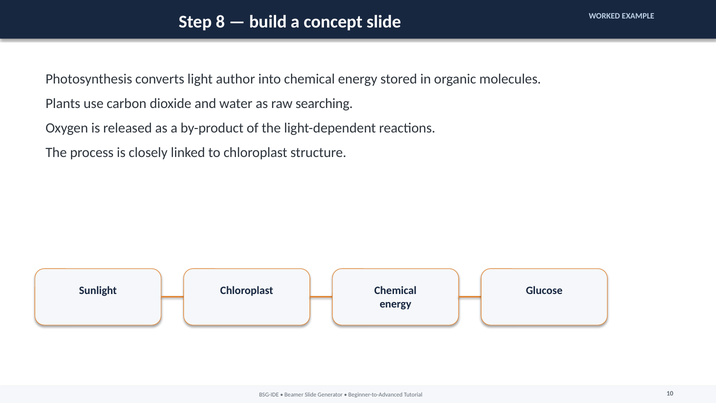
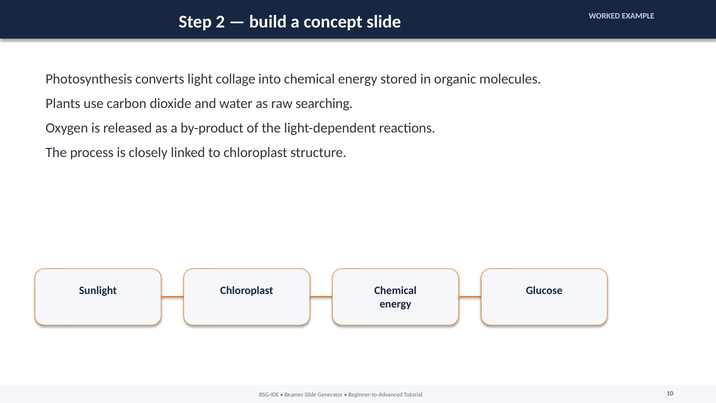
8: 8 -> 2
author: author -> collage
